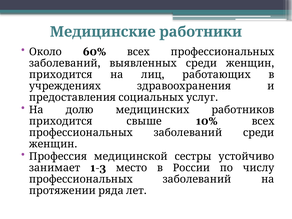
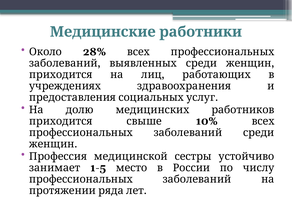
60%: 60% -> 28%
1-3: 1-3 -> 1-5
